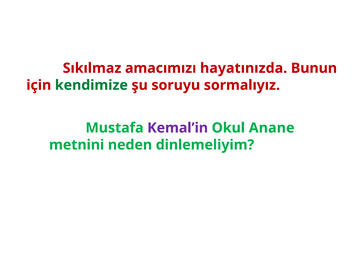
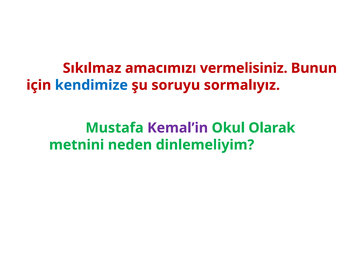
hayatınızda: hayatınızda -> vermelisiniz
kendimize colour: green -> blue
Anane: Anane -> Olarak
